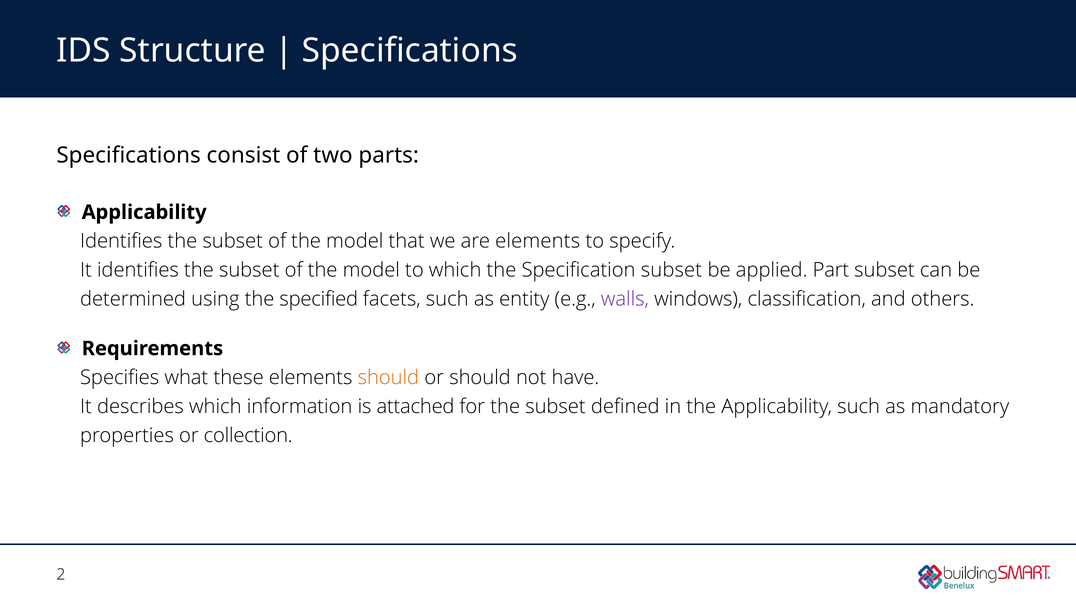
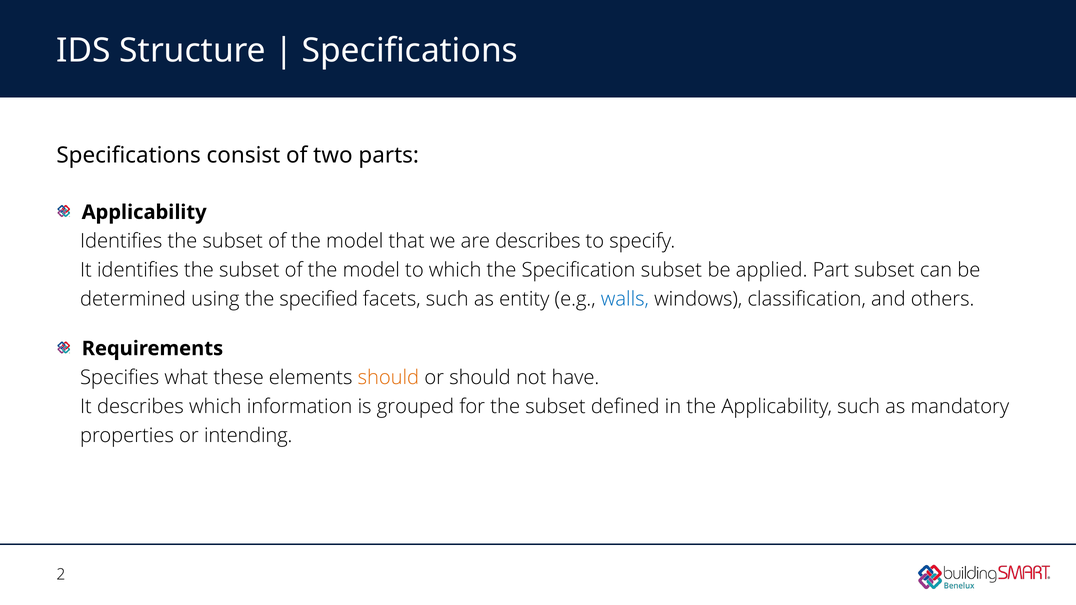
are elements: elements -> describes
walls colour: purple -> blue
attached: attached -> grouped
collection: collection -> intending
